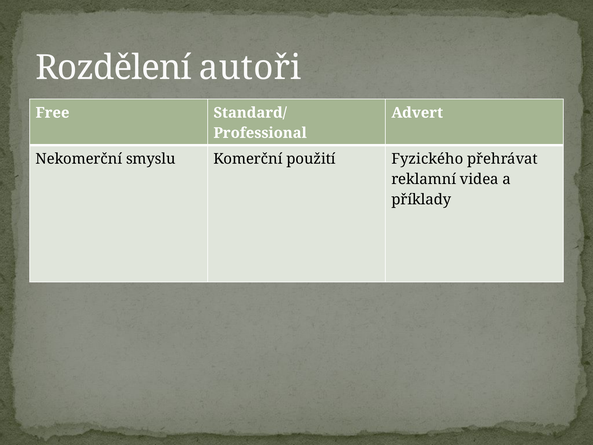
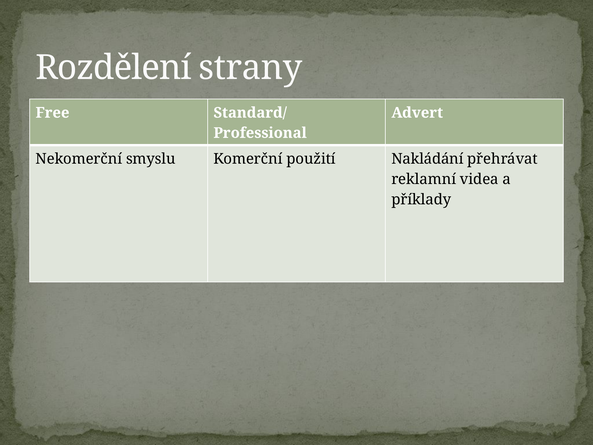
autoři: autoři -> strany
Fyzického: Fyzického -> Nakládání
